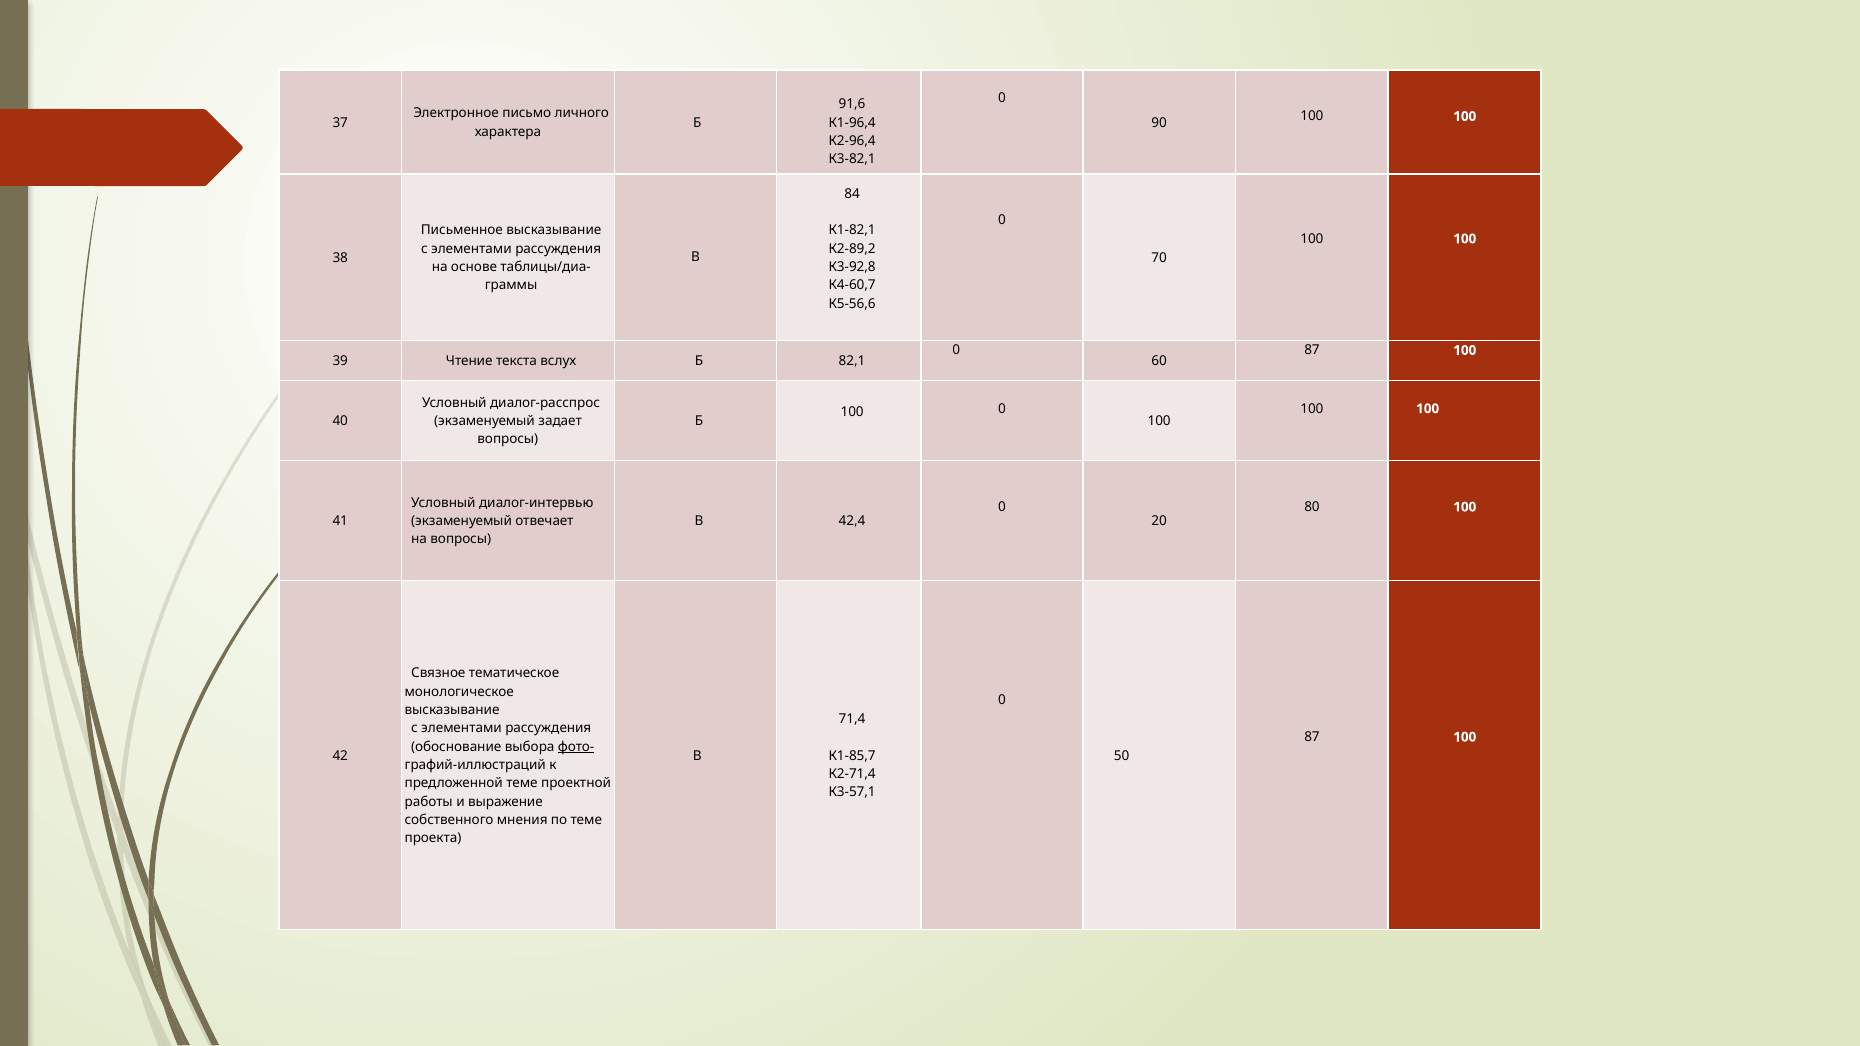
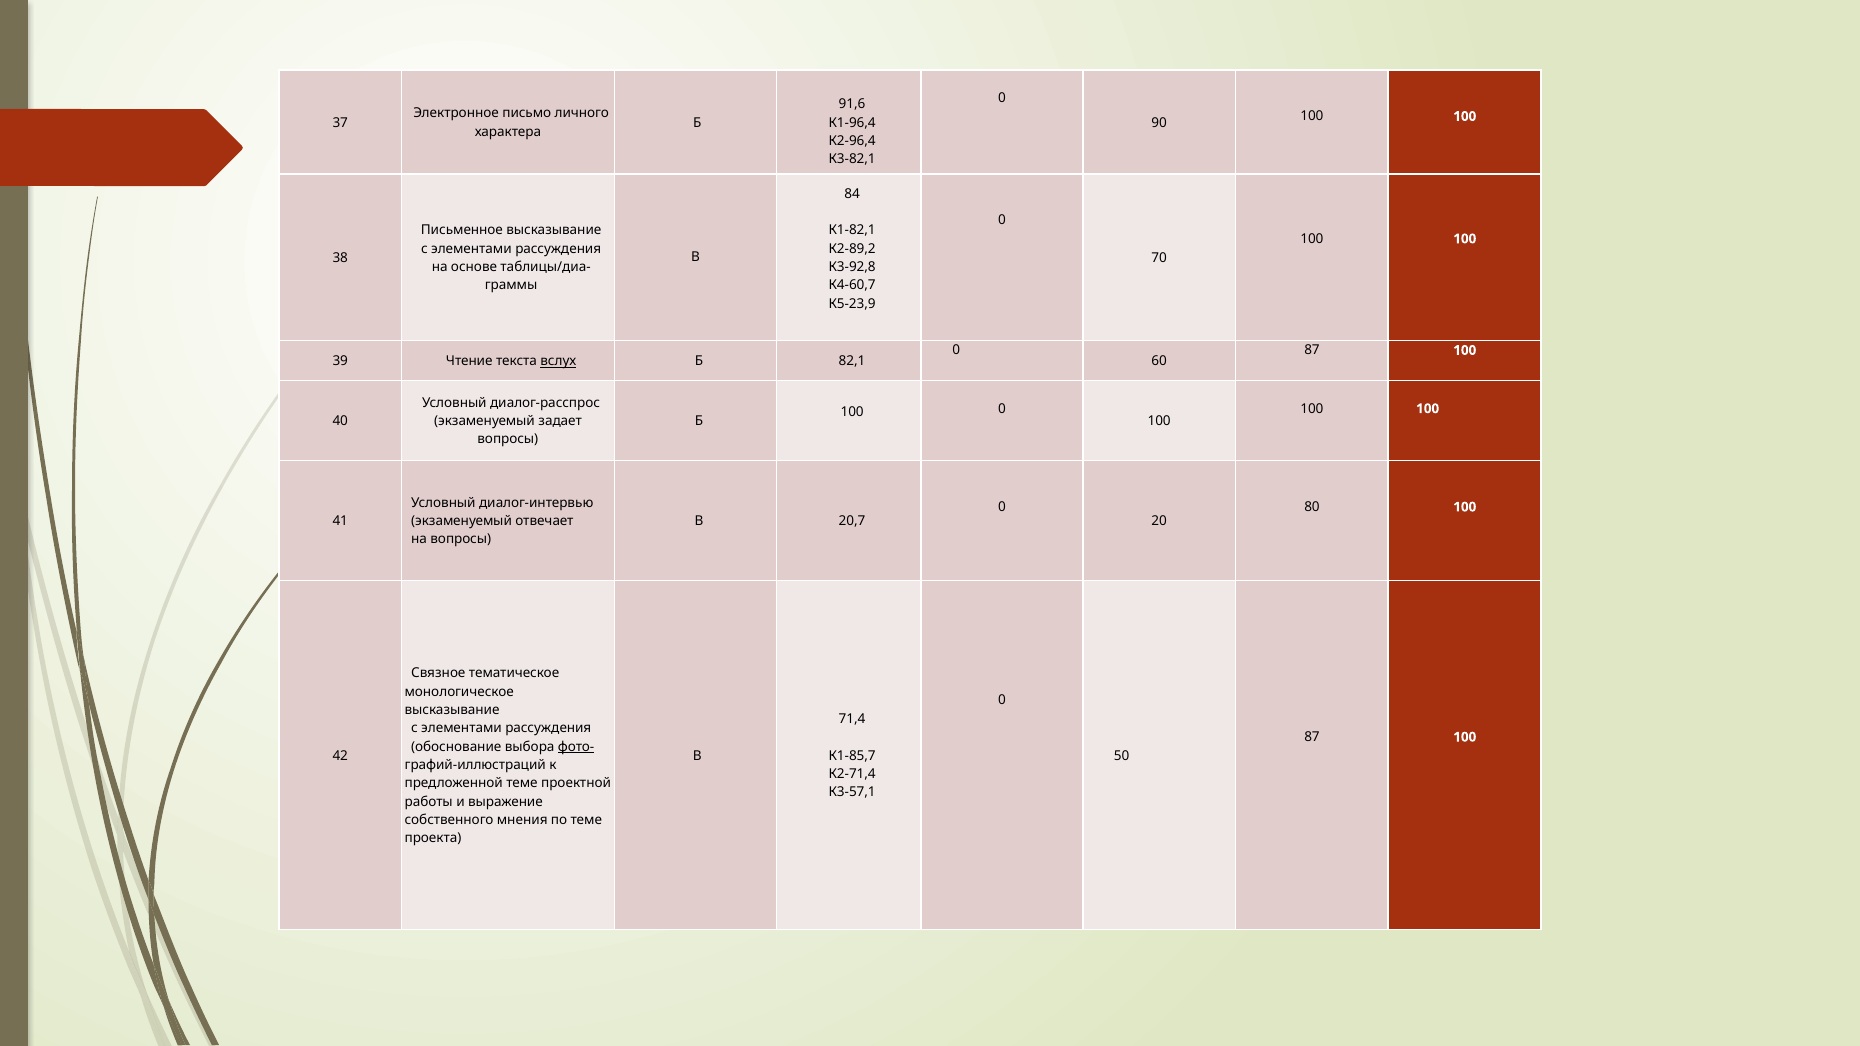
К5-56,6: К5-56,6 -> К5-23,9
вслух underline: none -> present
42,4: 42,4 -> 20,7
